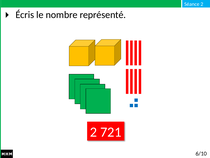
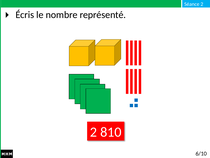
721: 721 -> 810
